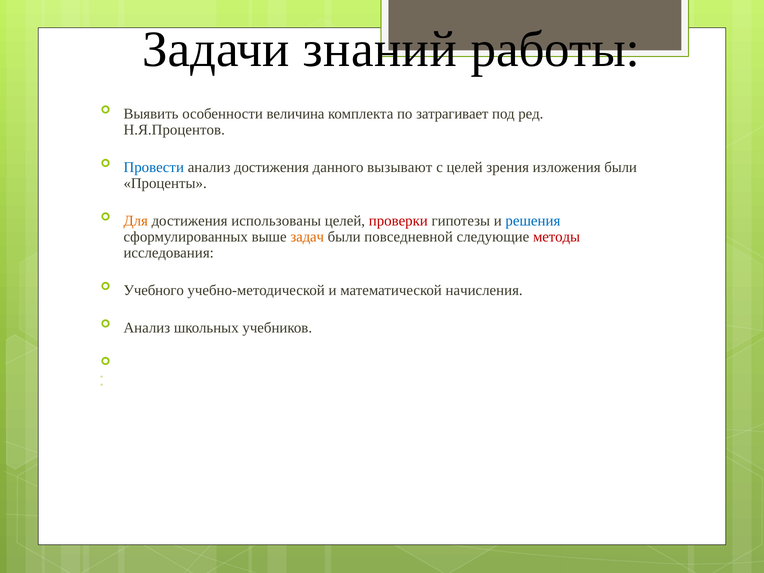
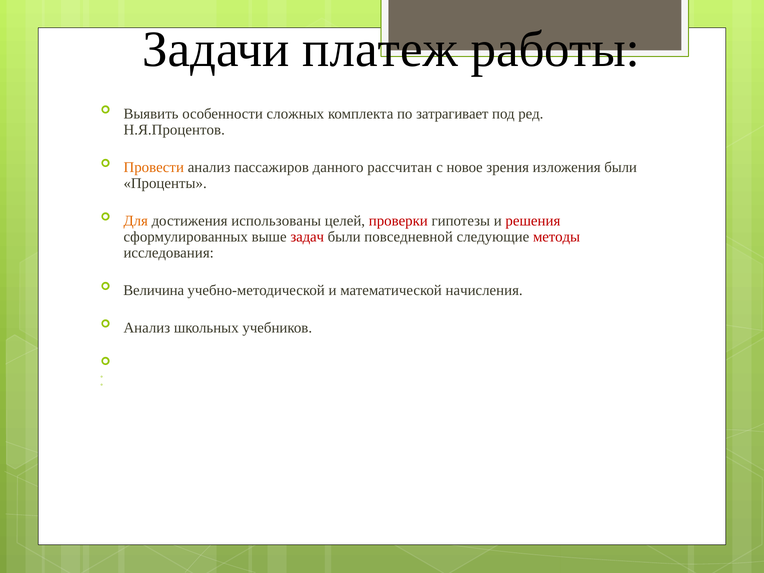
знаний: знаний -> платеж
величина: величина -> сложных
Провести colour: blue -> orange
анализ достижения: достижения -> пассажиров
вызывают: вызывают -> рассчитан
с целей: целей -> новое
решения colour: blue -> red
задач colour: orange -> red
Учебного: Учебного -> Величина
